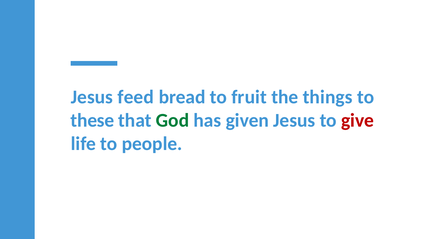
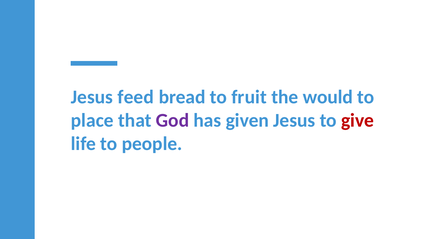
things: things -> would
these: these -> place
God colour: green -> purple
